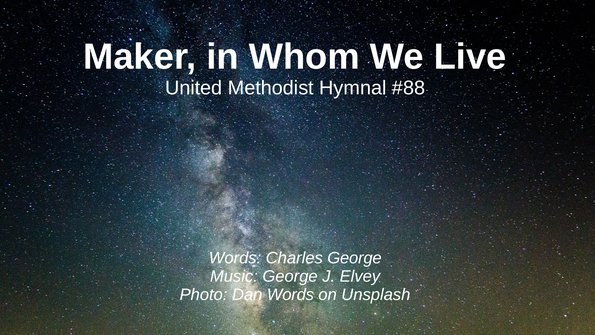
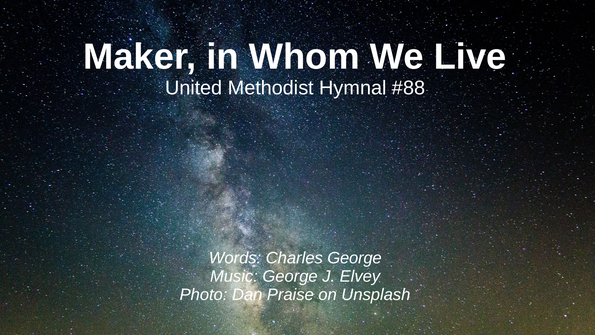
Dan Words: Words -> Praise
